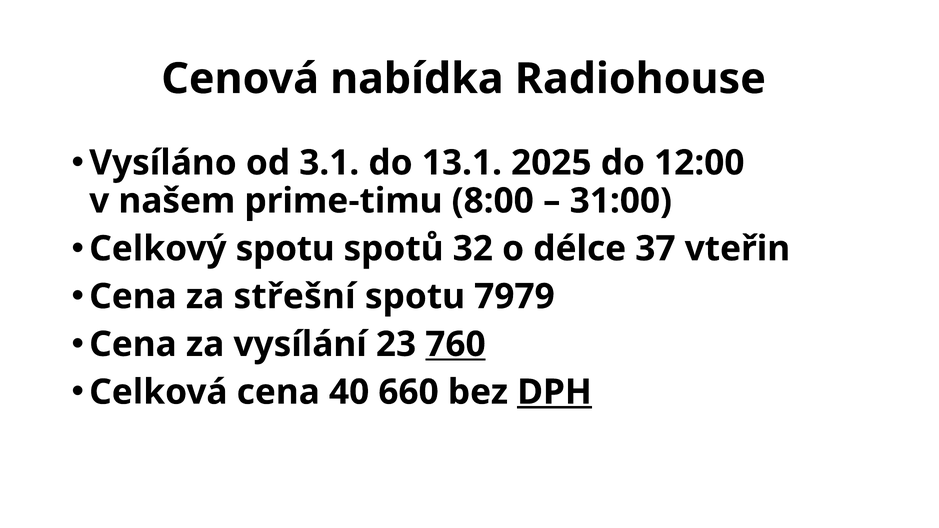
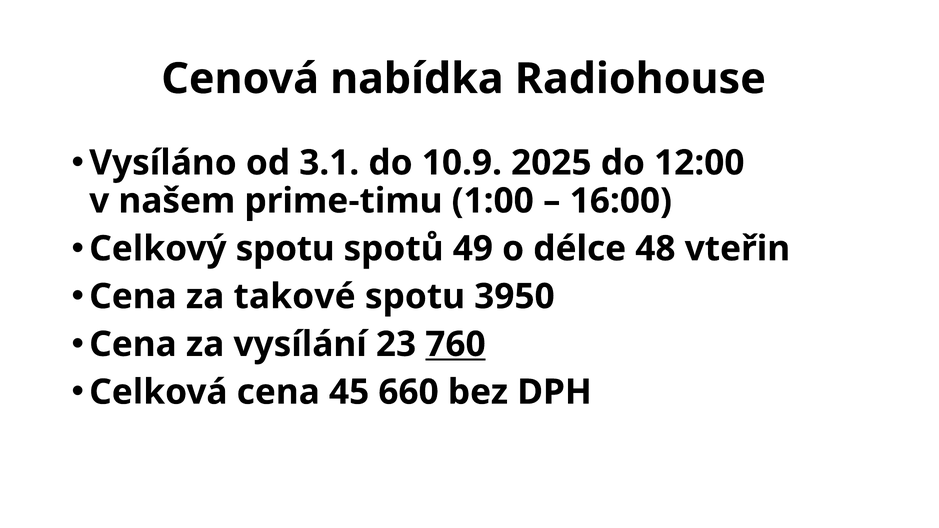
13.1: 13.1 -> 10.9
8:00: 8:00 -> 1:00
31:00: 31:00 -> 16:00
32: 32 -> 49
37: 37 -> 48
střešní: střešní -> takové
7979: 7979 -> 3950
40: 40 -> 45
DPH underline: present -> none
